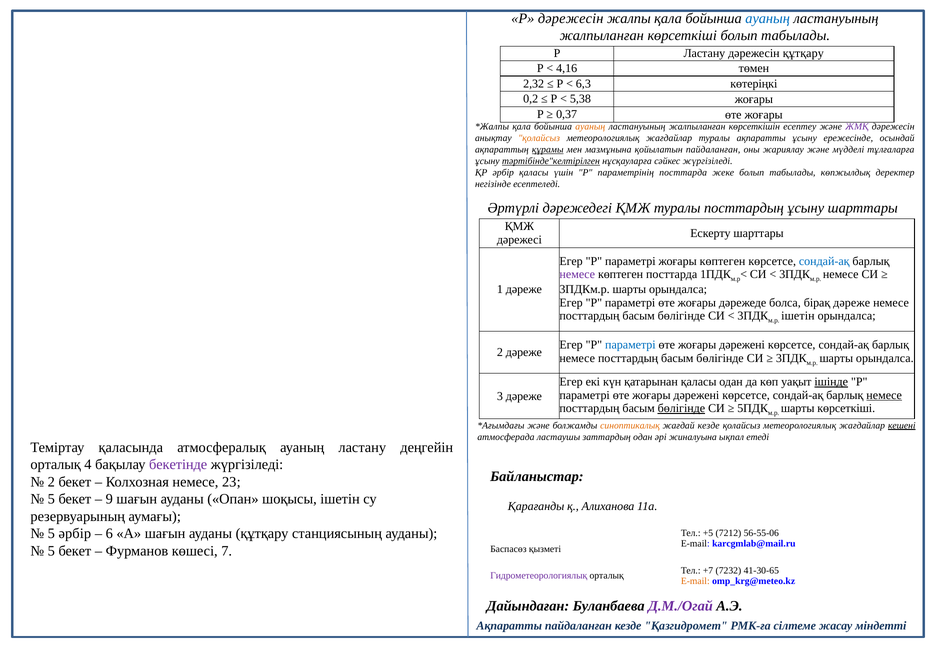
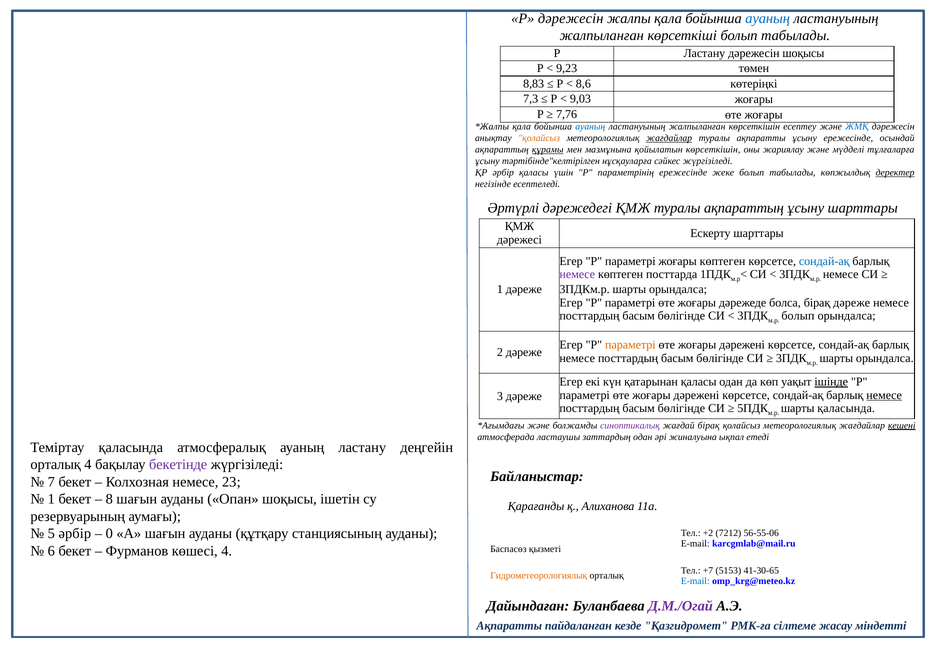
дәрежесін құтқару: құтқару -> шоқысы
4,16: 4,16 -> 9,23
2,32: 2,32 -> 8,83
6,3: 6,3 -> 8,6
0,2: 0,2 -> 7,3
5,38: 5,38 -> 9,03
0,37: 0,37 -> 7,76
ауаның at (590, 127) colour: orange -> blue
ЖМҚ colour: purple -> blue
жағдайлар at (669, 138) underline: none -> present
қойылатын пайдаланған: пайдаланған -> көрсеткішін
тәртібінде"келтірілген underline: present -> none
параметрінің посттарда: посттарда -> ережесінде
деректер underline: none -> present
туралы посттардың: посттардың -> ақпараттың
ішетін at (798, 316): ішетін -> болып
параметрі at (630, 345) colour: blue -> orange
бөлігінде at (681, 408) underline: present -> none
шарты көрсеткіші: көрсеткіші -> қаласында
синоптикалық colour: orange -> purple
жағдай кезде: кезде -> бірақ
2 at (51, 482): 2 -> 7
5 at (51, 499): 5 -> 1
9: 9 -> 8
6: 6 -> 0
+5: +5 -> +2
5 at (51, 551): 5 -> 6
көшесі 7: 7 -> 4
7232: 7232 -> 5153
Гидрометеорологиялық colour: purple -> orange
E-mail at (695, 581) colour: orange -> blue
